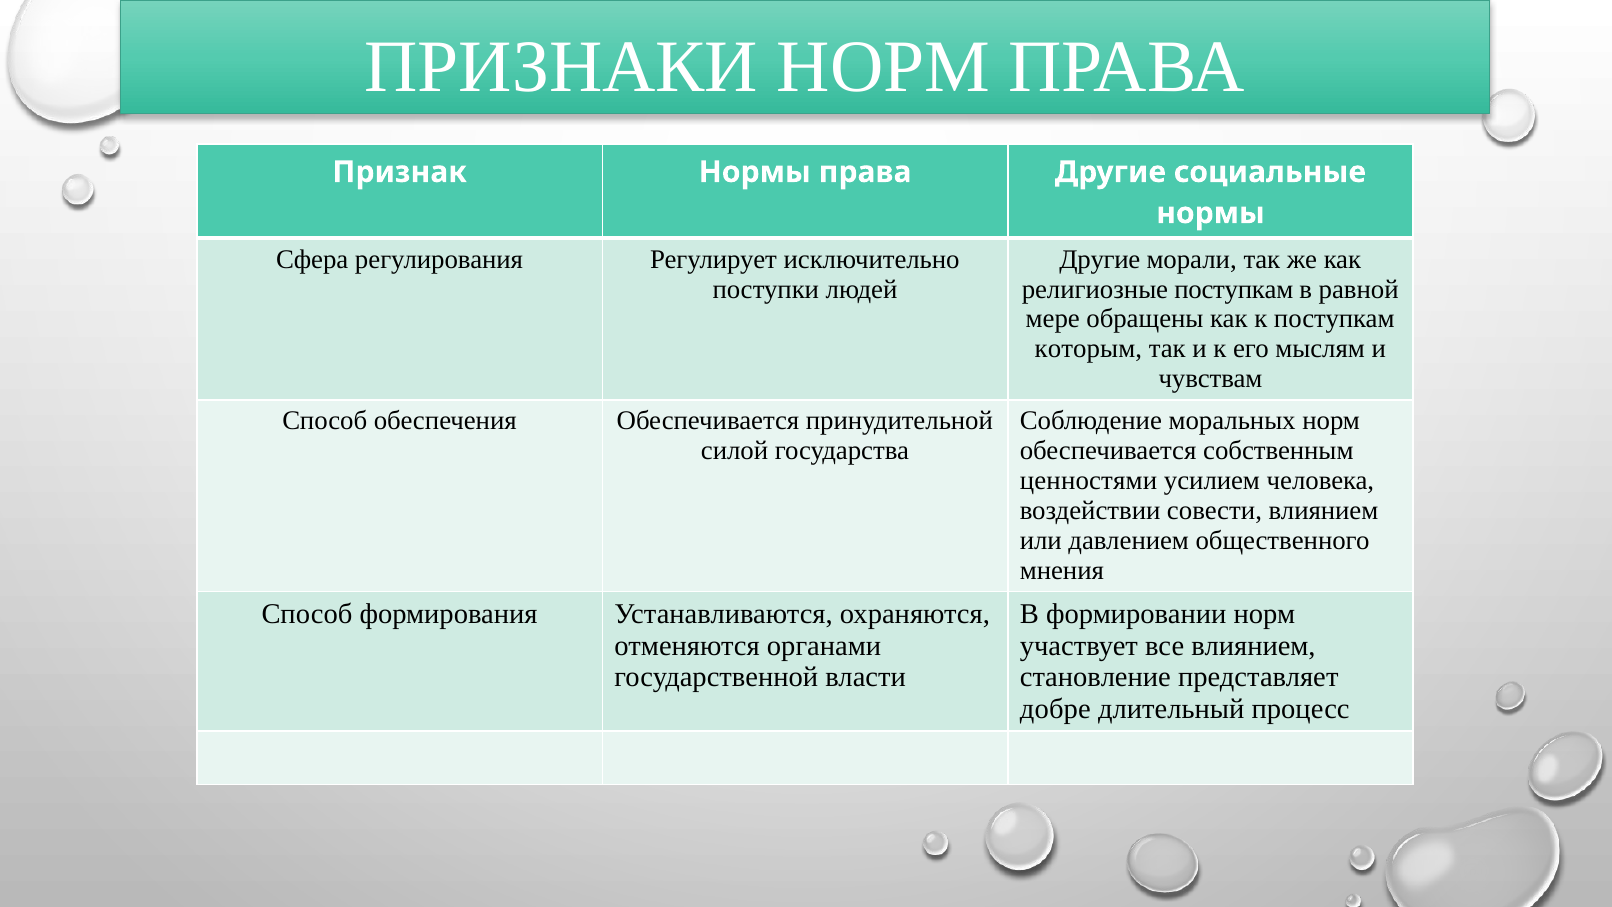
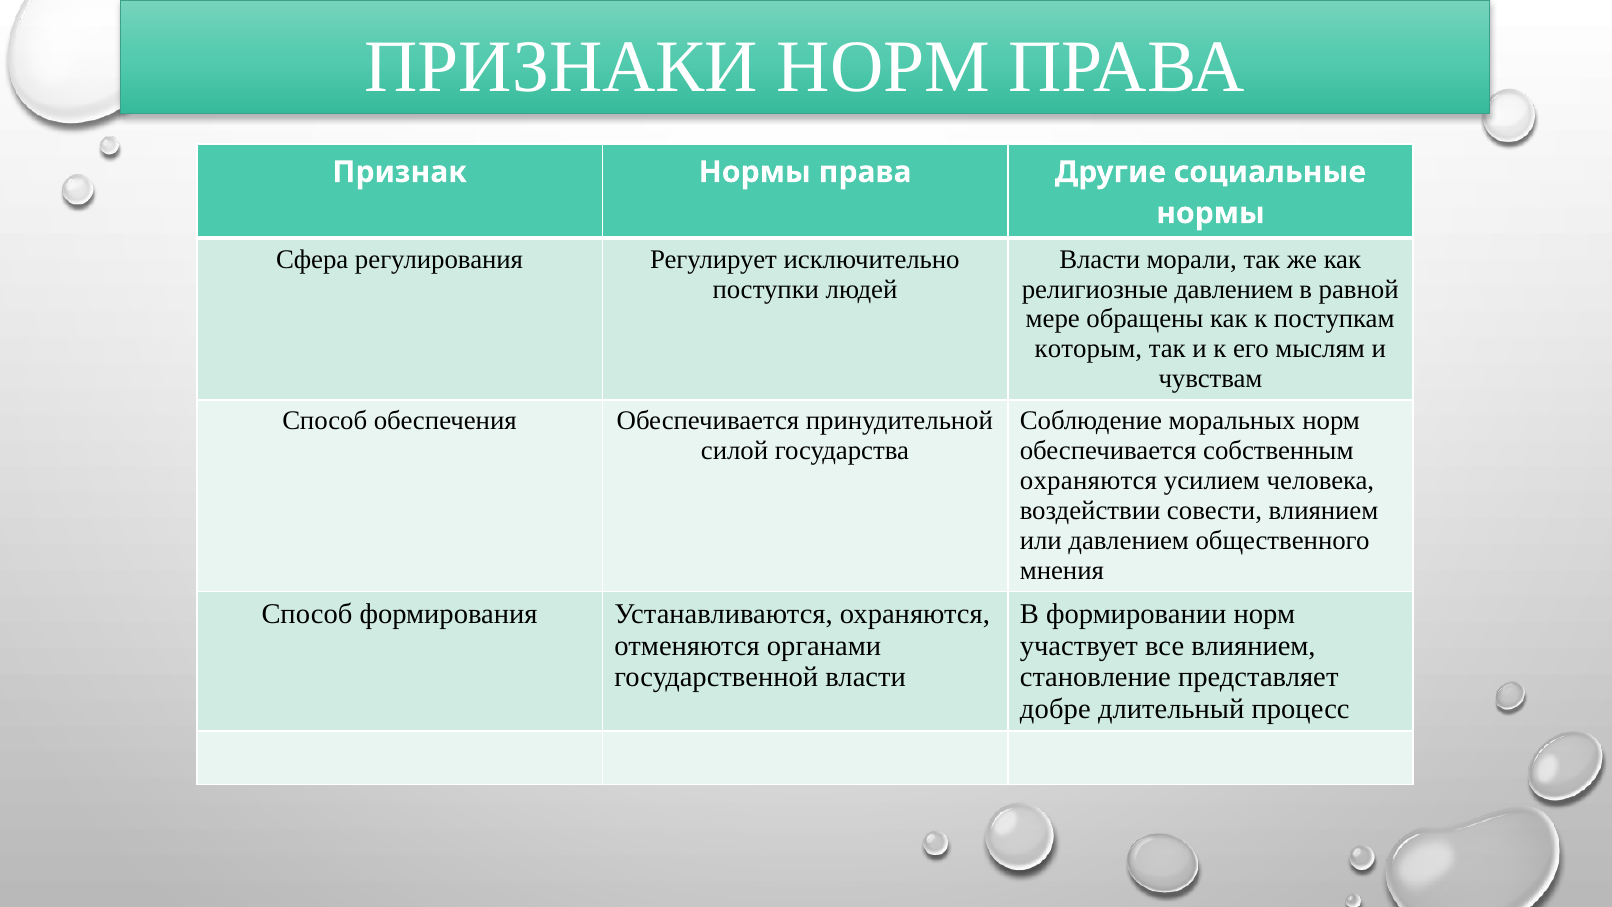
Другие at (1100, 259): Другие -> Власти
религиозные поступкам: поступкам -> давлением
ценностями at (1089, 481): ценностями -> охраняются
